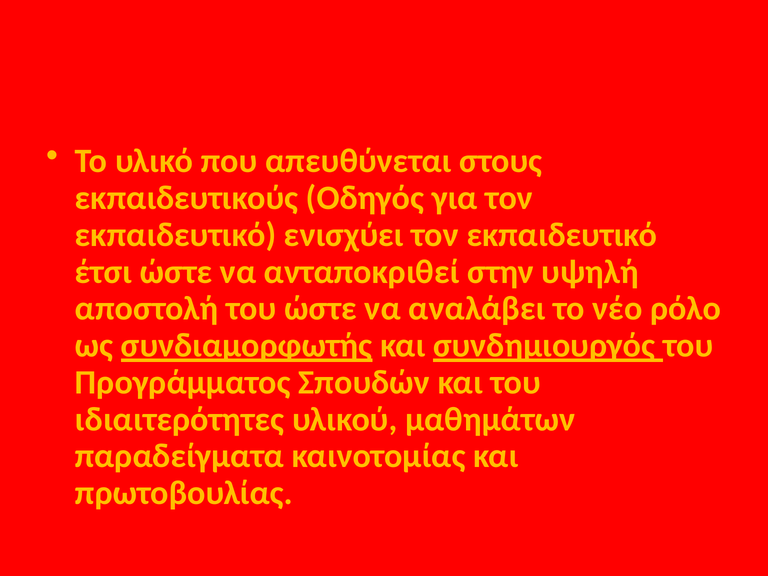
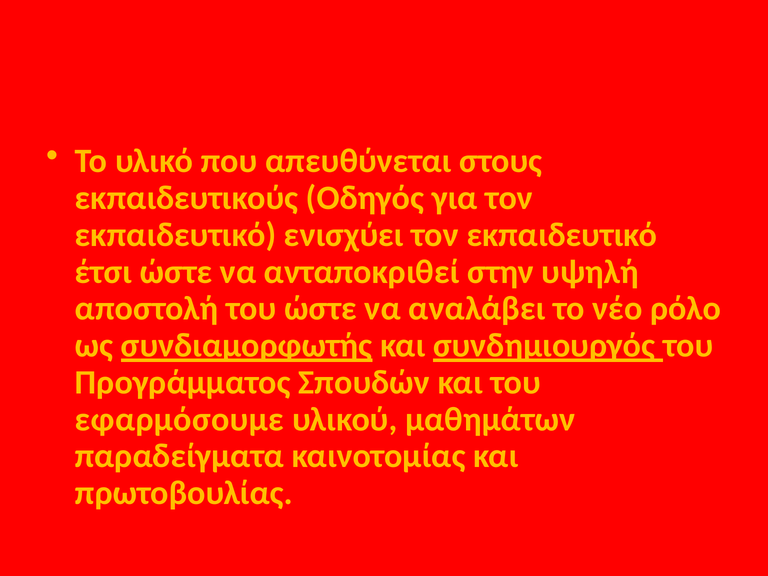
ιδιαιτερότητες: ιδιαιτερότητες -> εφαρμόσουμε
